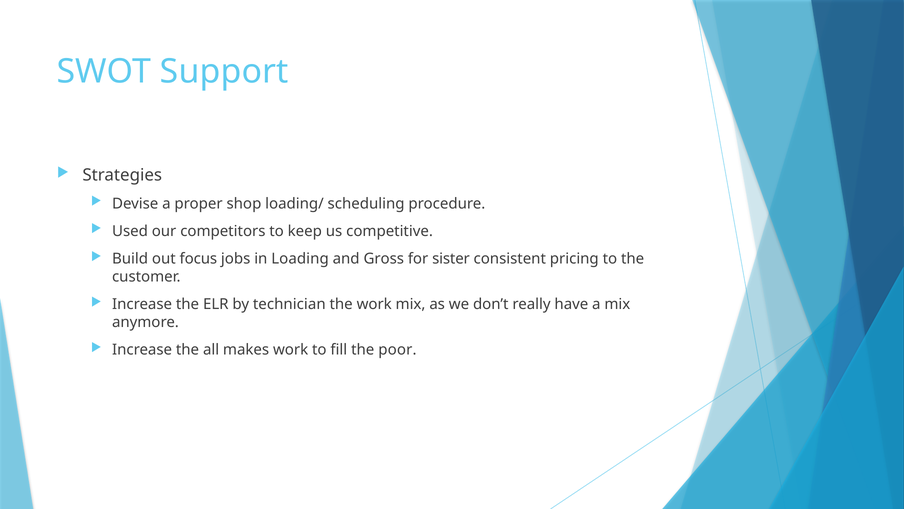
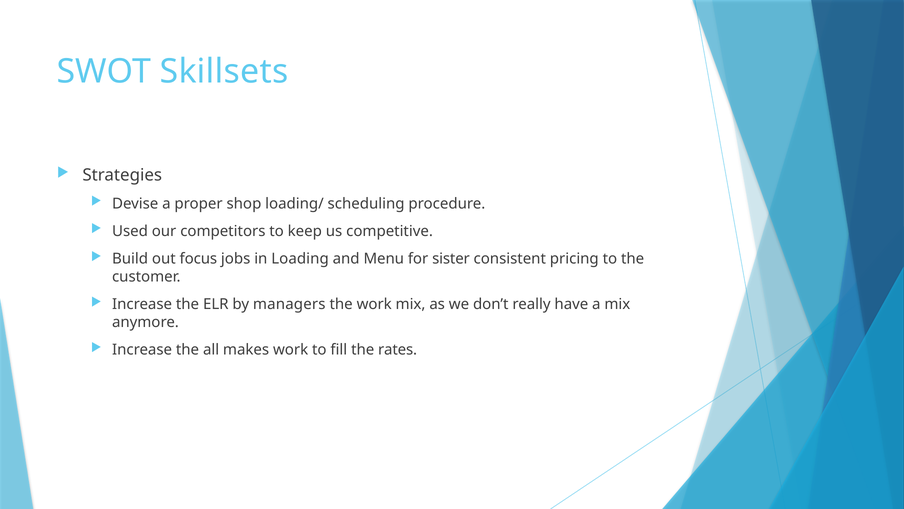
Support: Support -> Skillsets
Gross: Gross -> Menu
technician: technician -> managers
poor: poor -> rates
